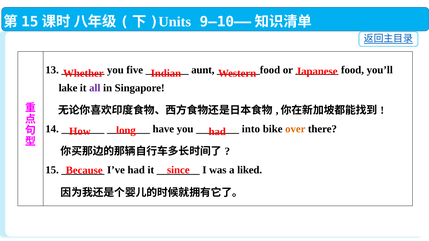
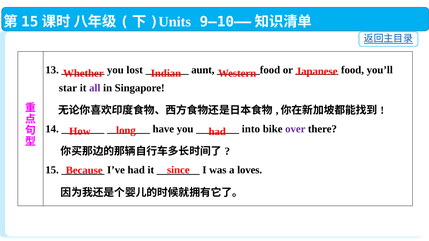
five: five -> lost
lake: lake -> star
over colour: orange -> purple
liked: liked -> loves
